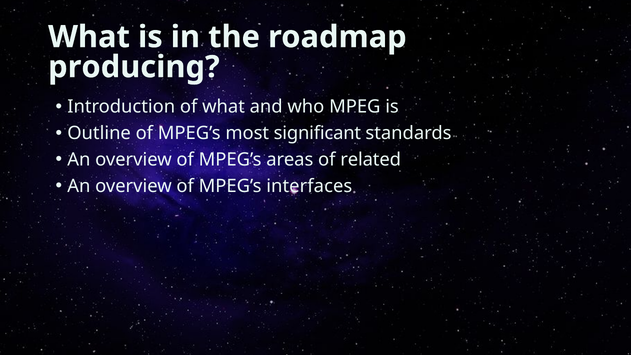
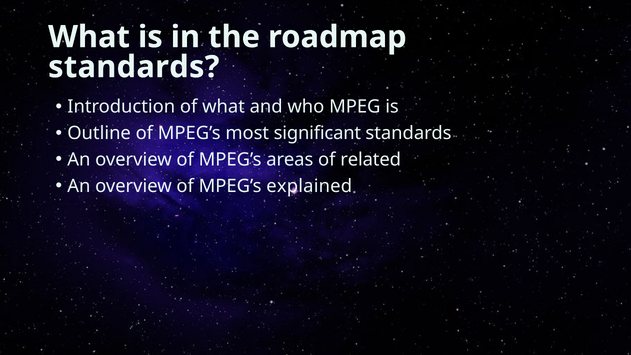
producing at (134, 67): producing -> standards
interfaces: interfaces -> explained
